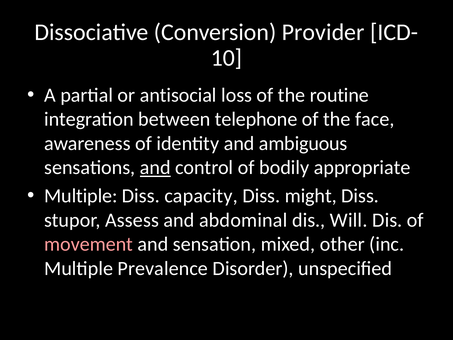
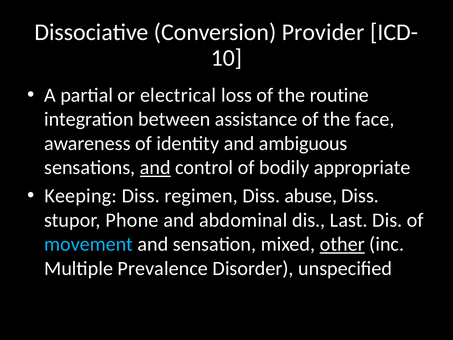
antisocial: antisocial -> electrical
telephone: telephone -> assistance
Multiple at (81, 196): Multiple -> Keeping
capacity: capacity -> regimen
might: might -> abuse
Assess: Assess -> Phone
Will: Will -> Last
movement colour: pink -> light blue
other underline: none -> present
